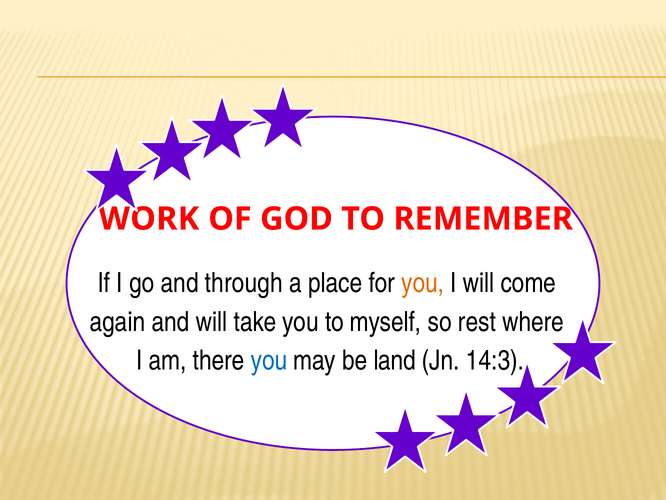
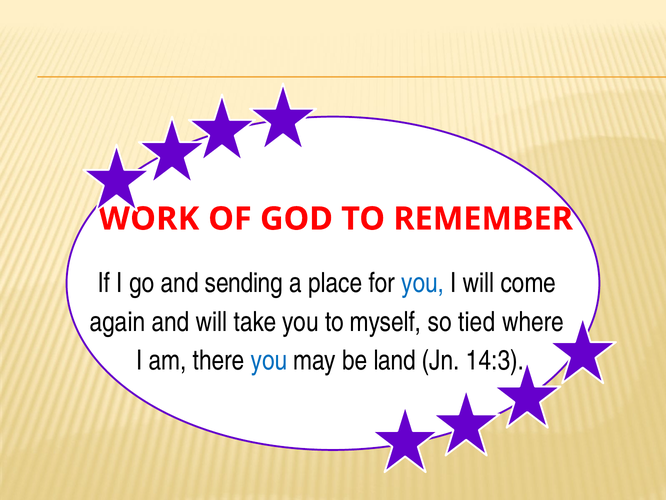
through: through -> sending
you at (423, 283) colour: orange -> blue
rest: rest -> tied
